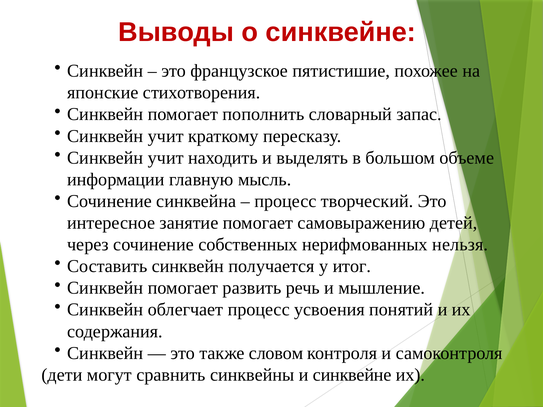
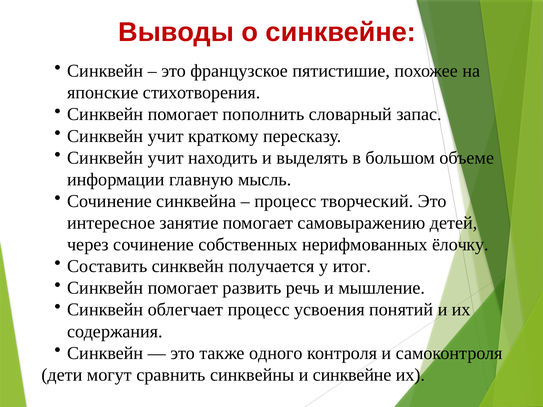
нельзя: нельзя -> ёлочку
словом: словом -> одного
